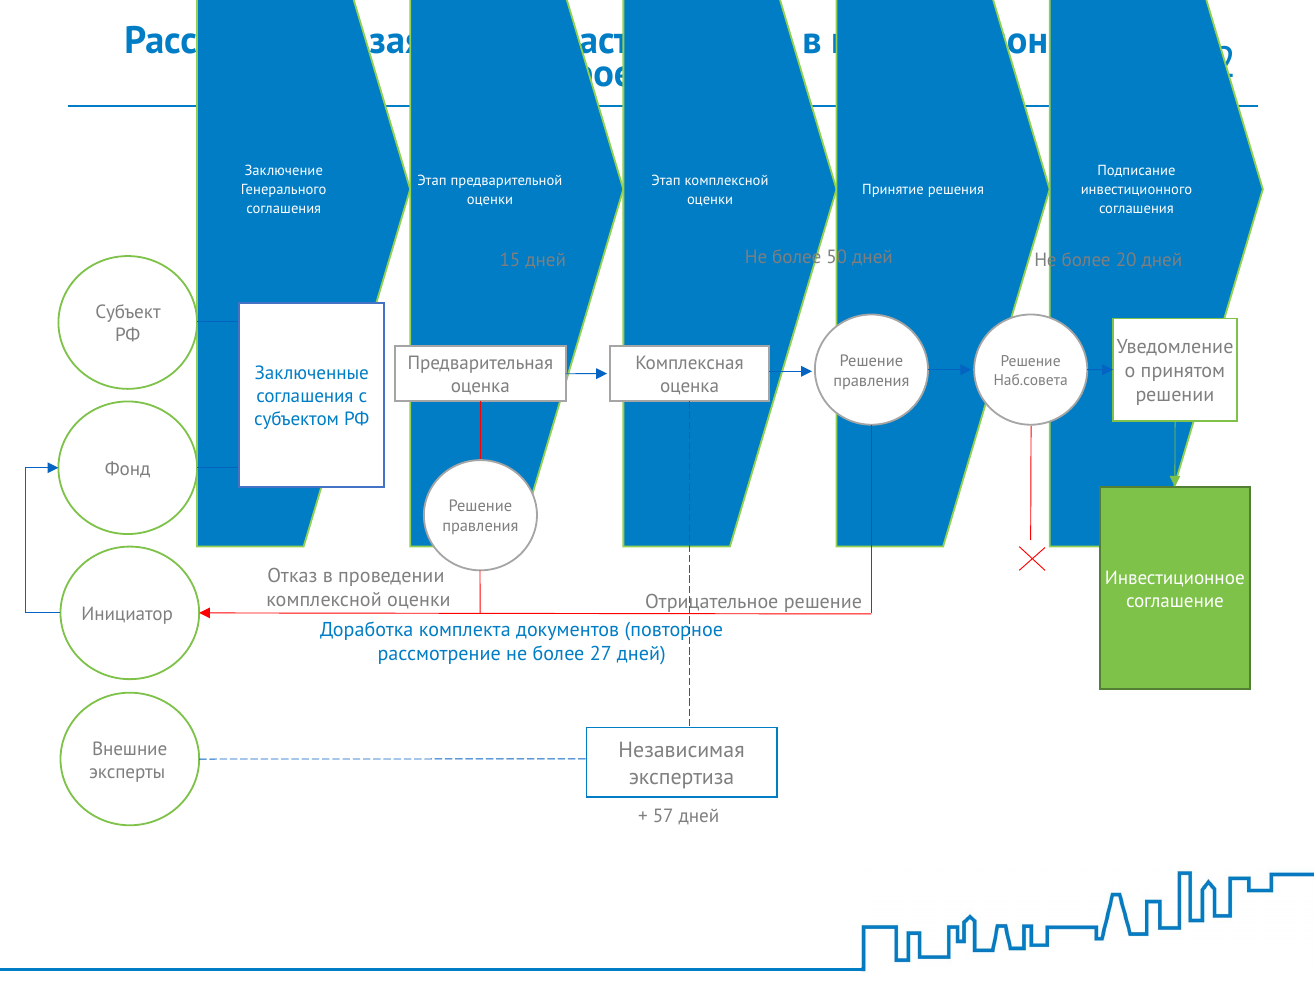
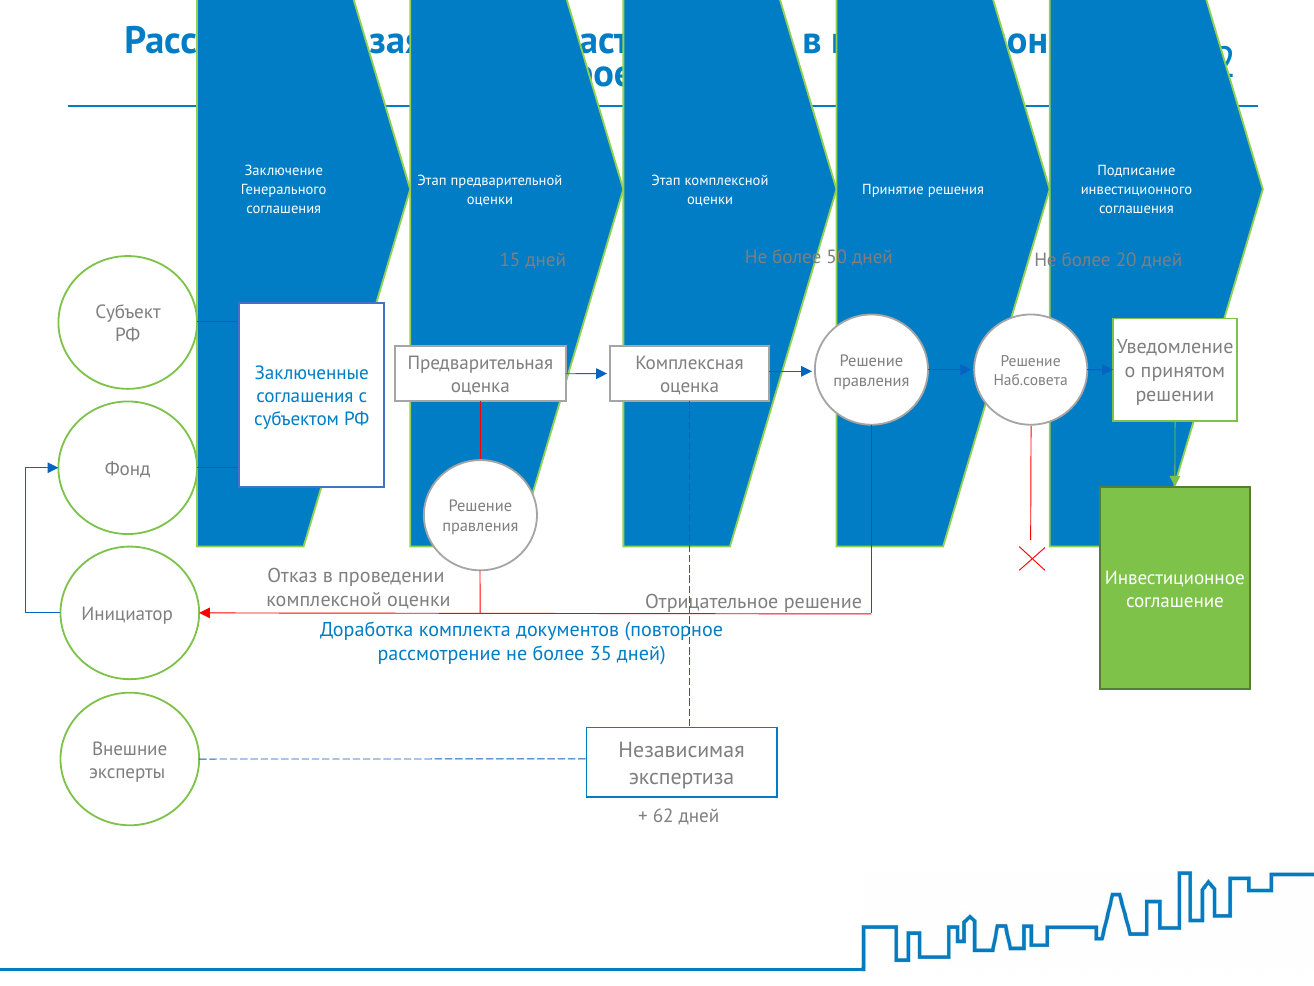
27: 27 -> 35
57: 57 -> 62
